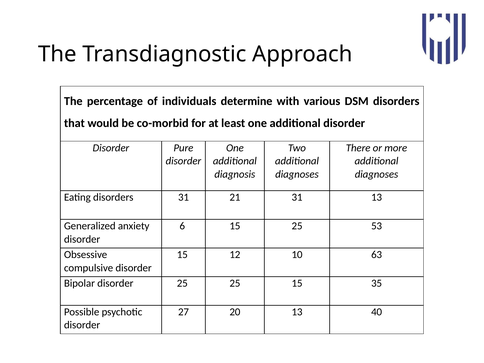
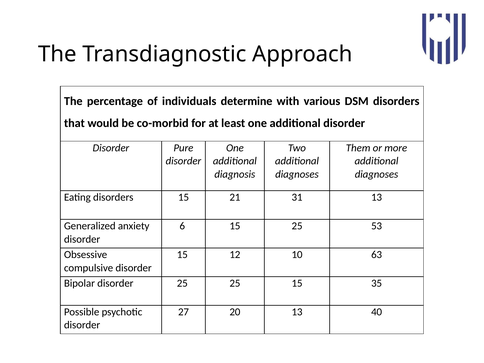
There: There -> Them
disorders 31: 31 -> 15
